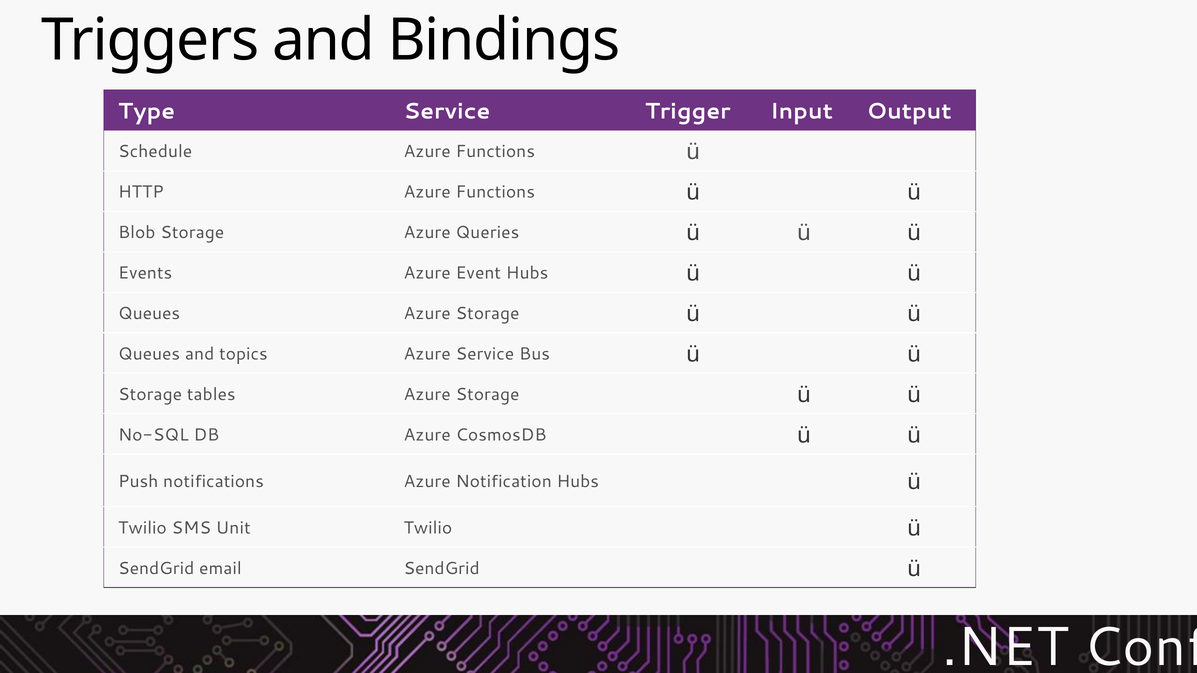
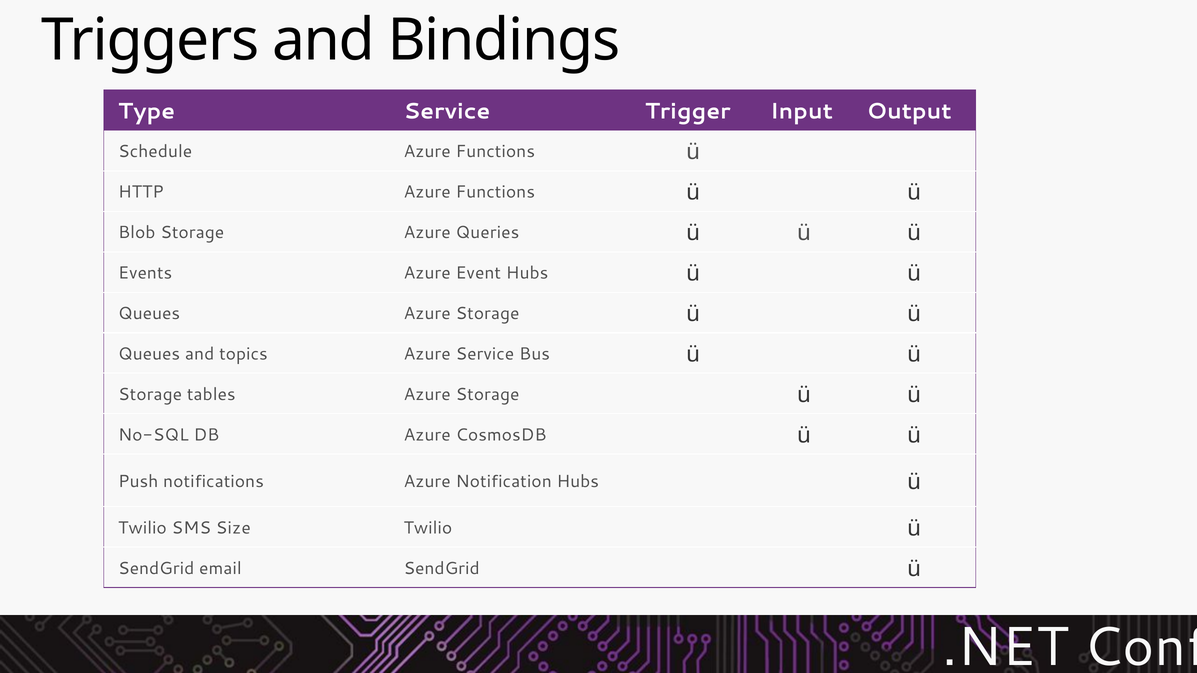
Unit: Unit -> Size
